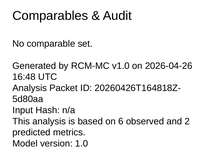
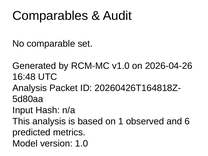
6: 6 -> 1
2: 2 -> 6
